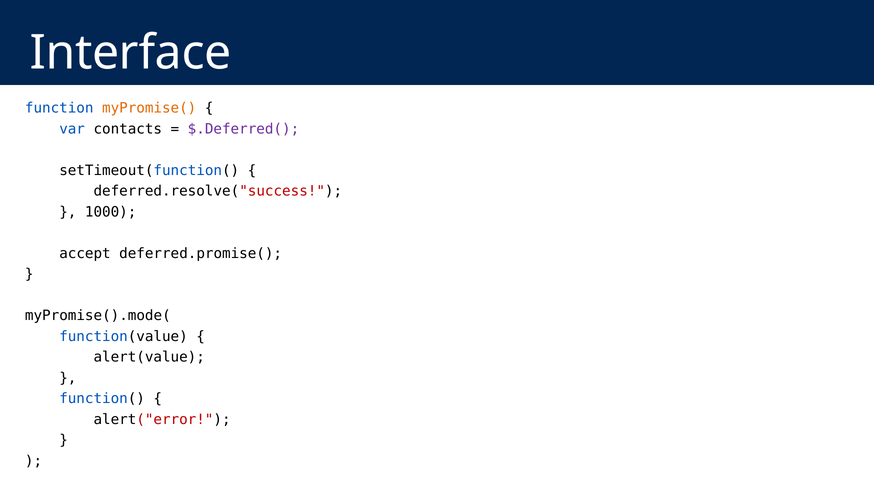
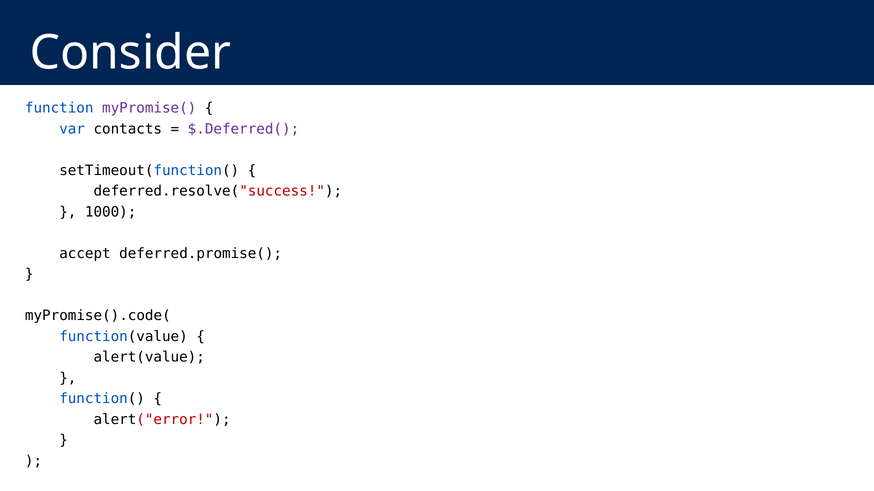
Interface: Interface -> Consider
myPromise( colour: orange -> purple
myPromise().mode(: myPromise().mode( -> myPromise().code(
